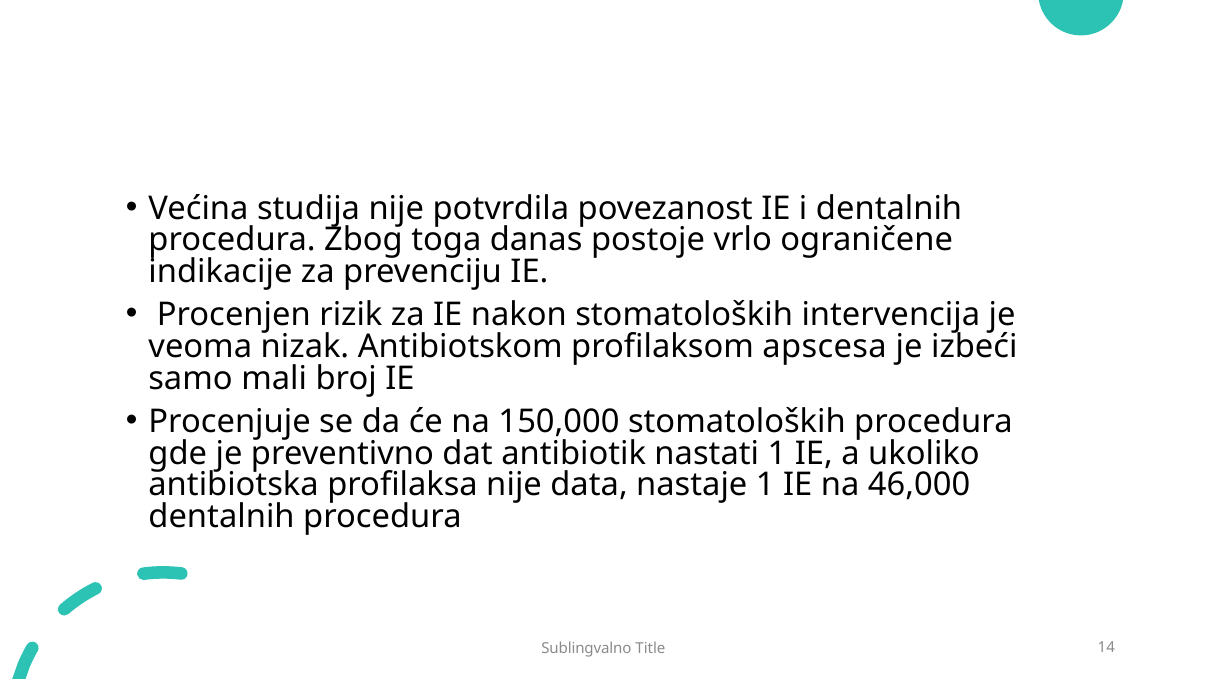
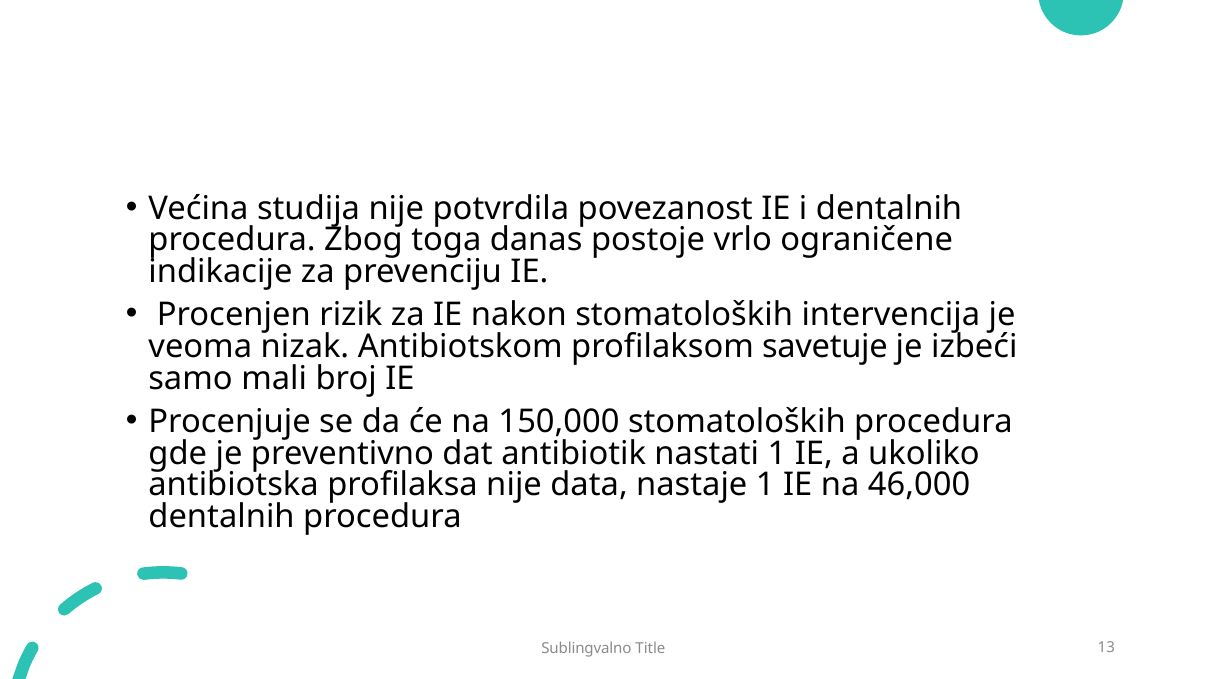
apscesa: apscesa -> savetuje
14: 14 -> 13
